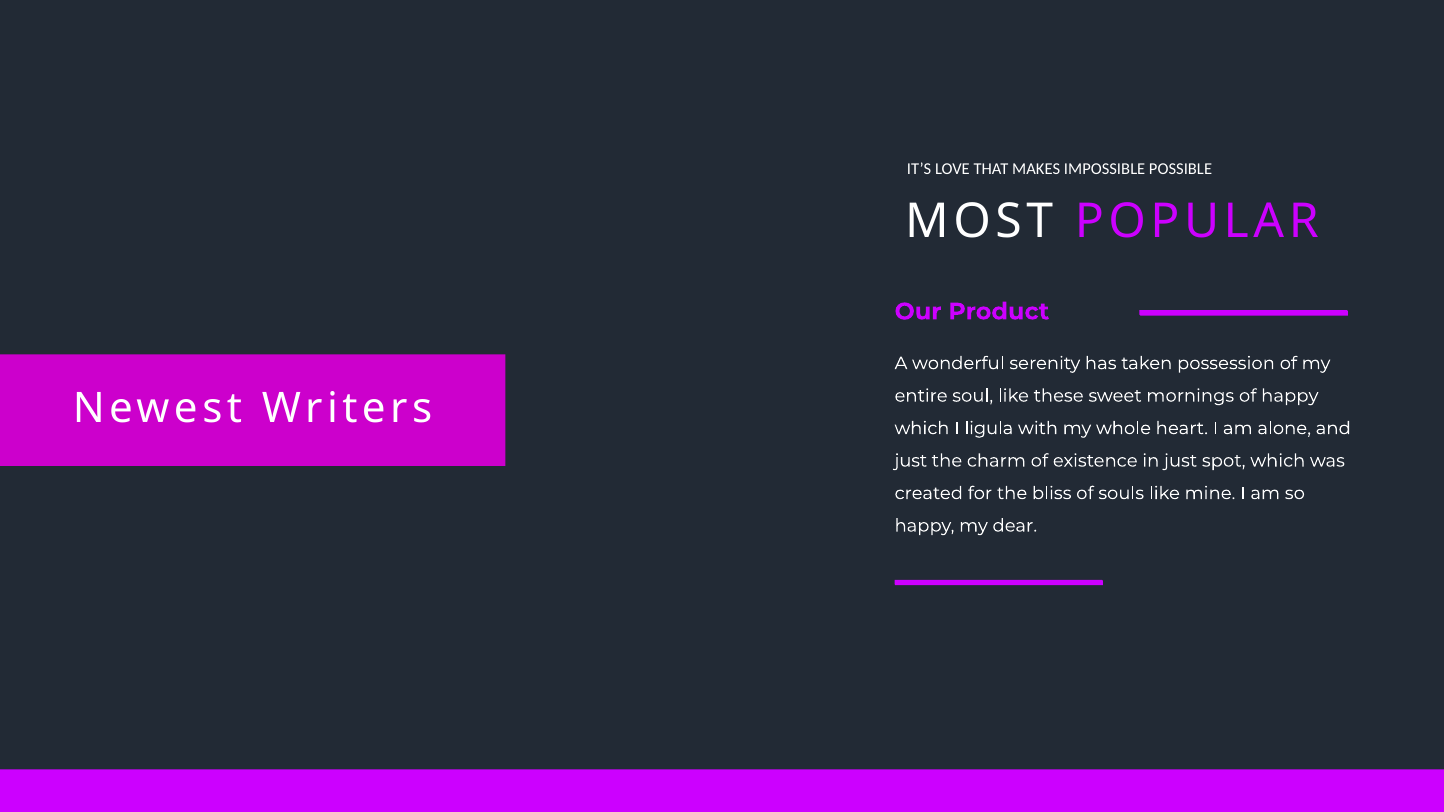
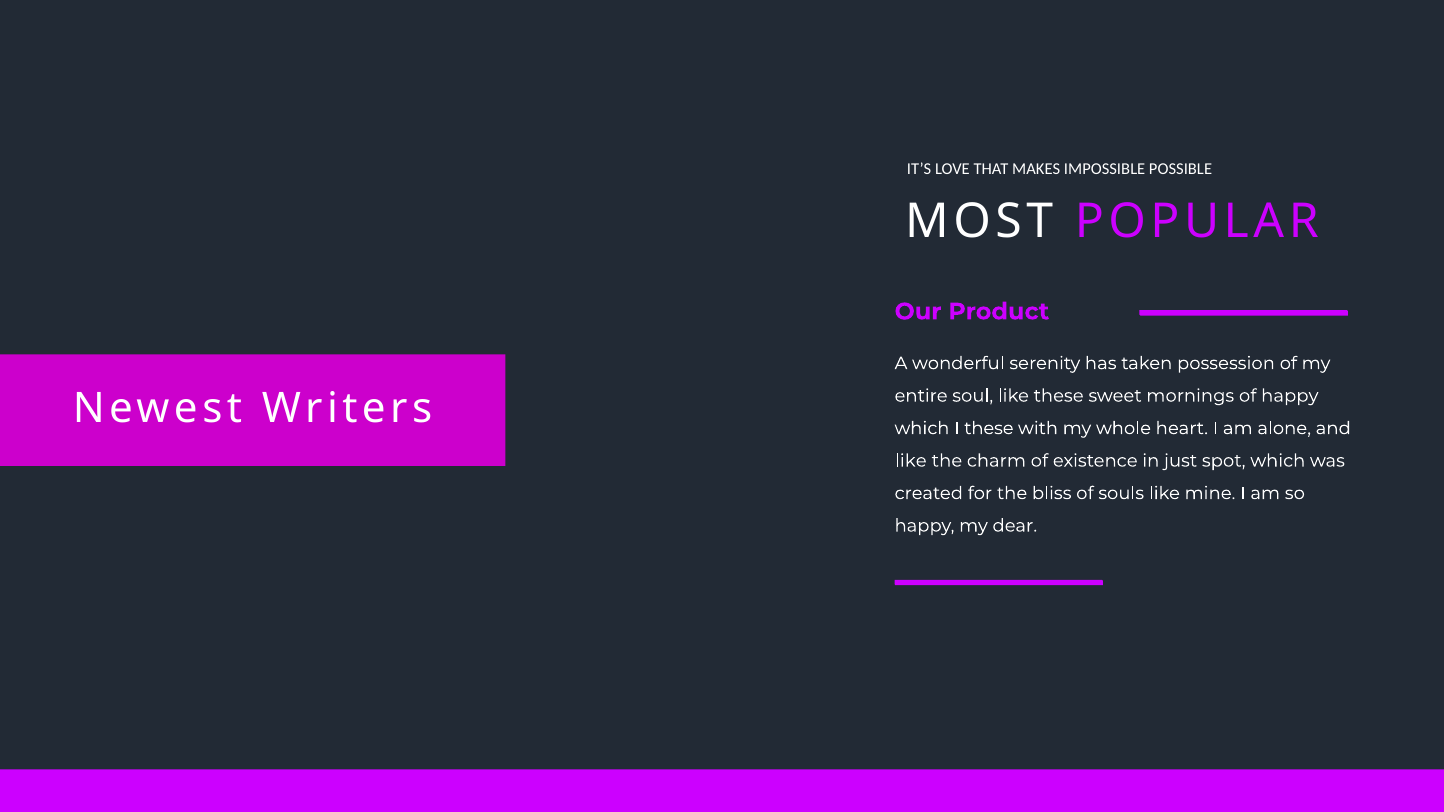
I ligula: ligula -> these
just at (911, 461): just -> like
